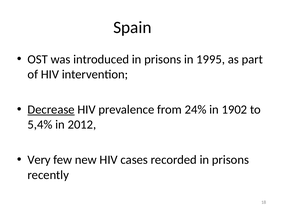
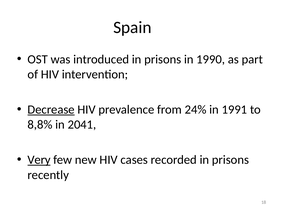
1995: 1995 -> 1990
1902: 1902 -> 1991
5,4%: 5,4% -> 8,8%
2012: 2012 -> 2041
Very underline: none -> present
